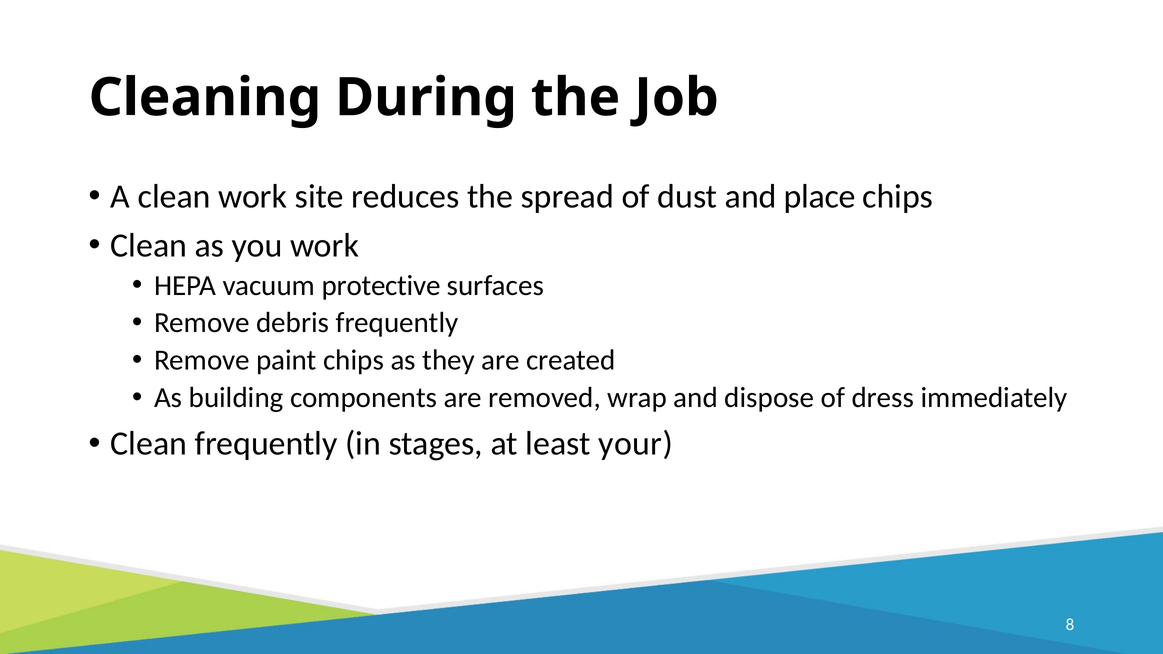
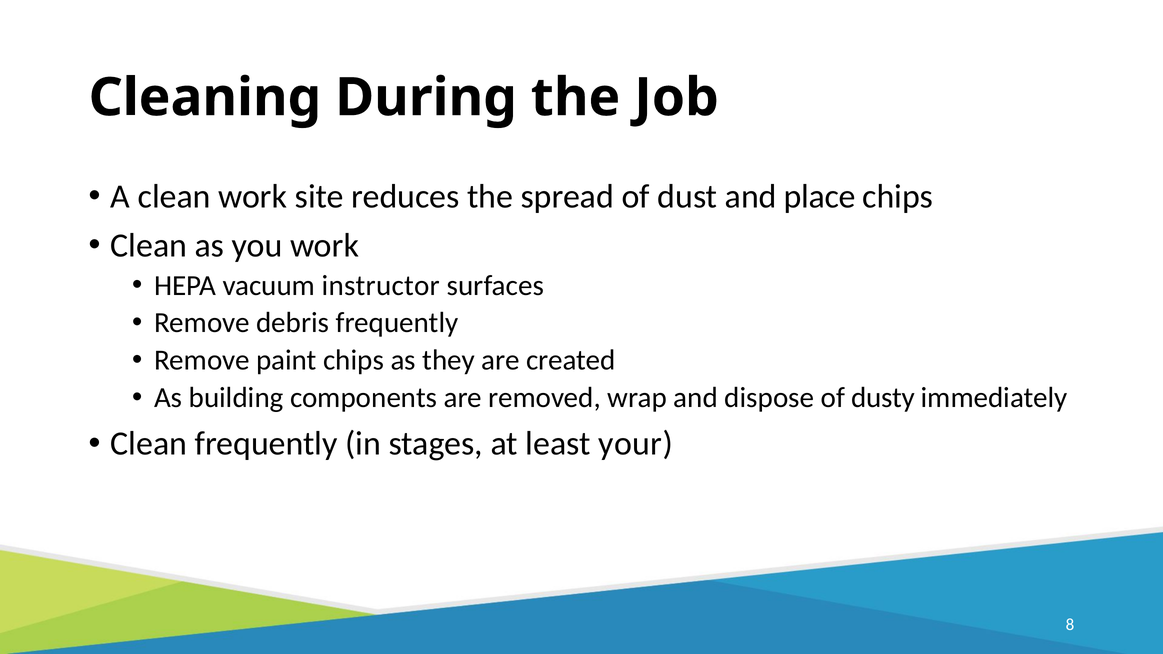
protective: protective -> instructor
dress: dress -> dusty
